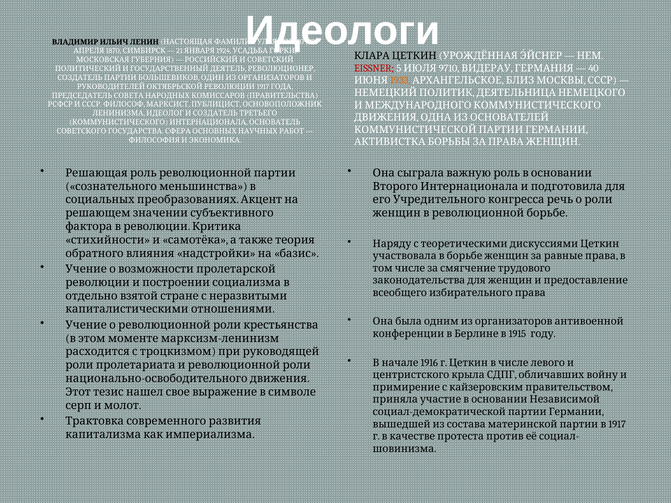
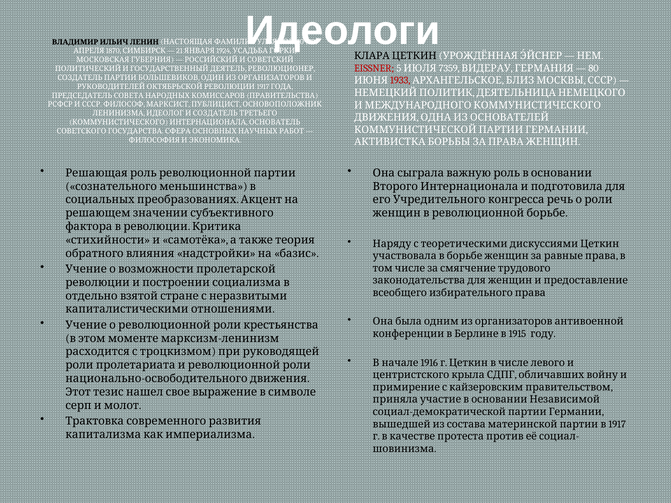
9710: 9710 -> 7359
40: 40 -> 80
1933 colour: orange -> red
